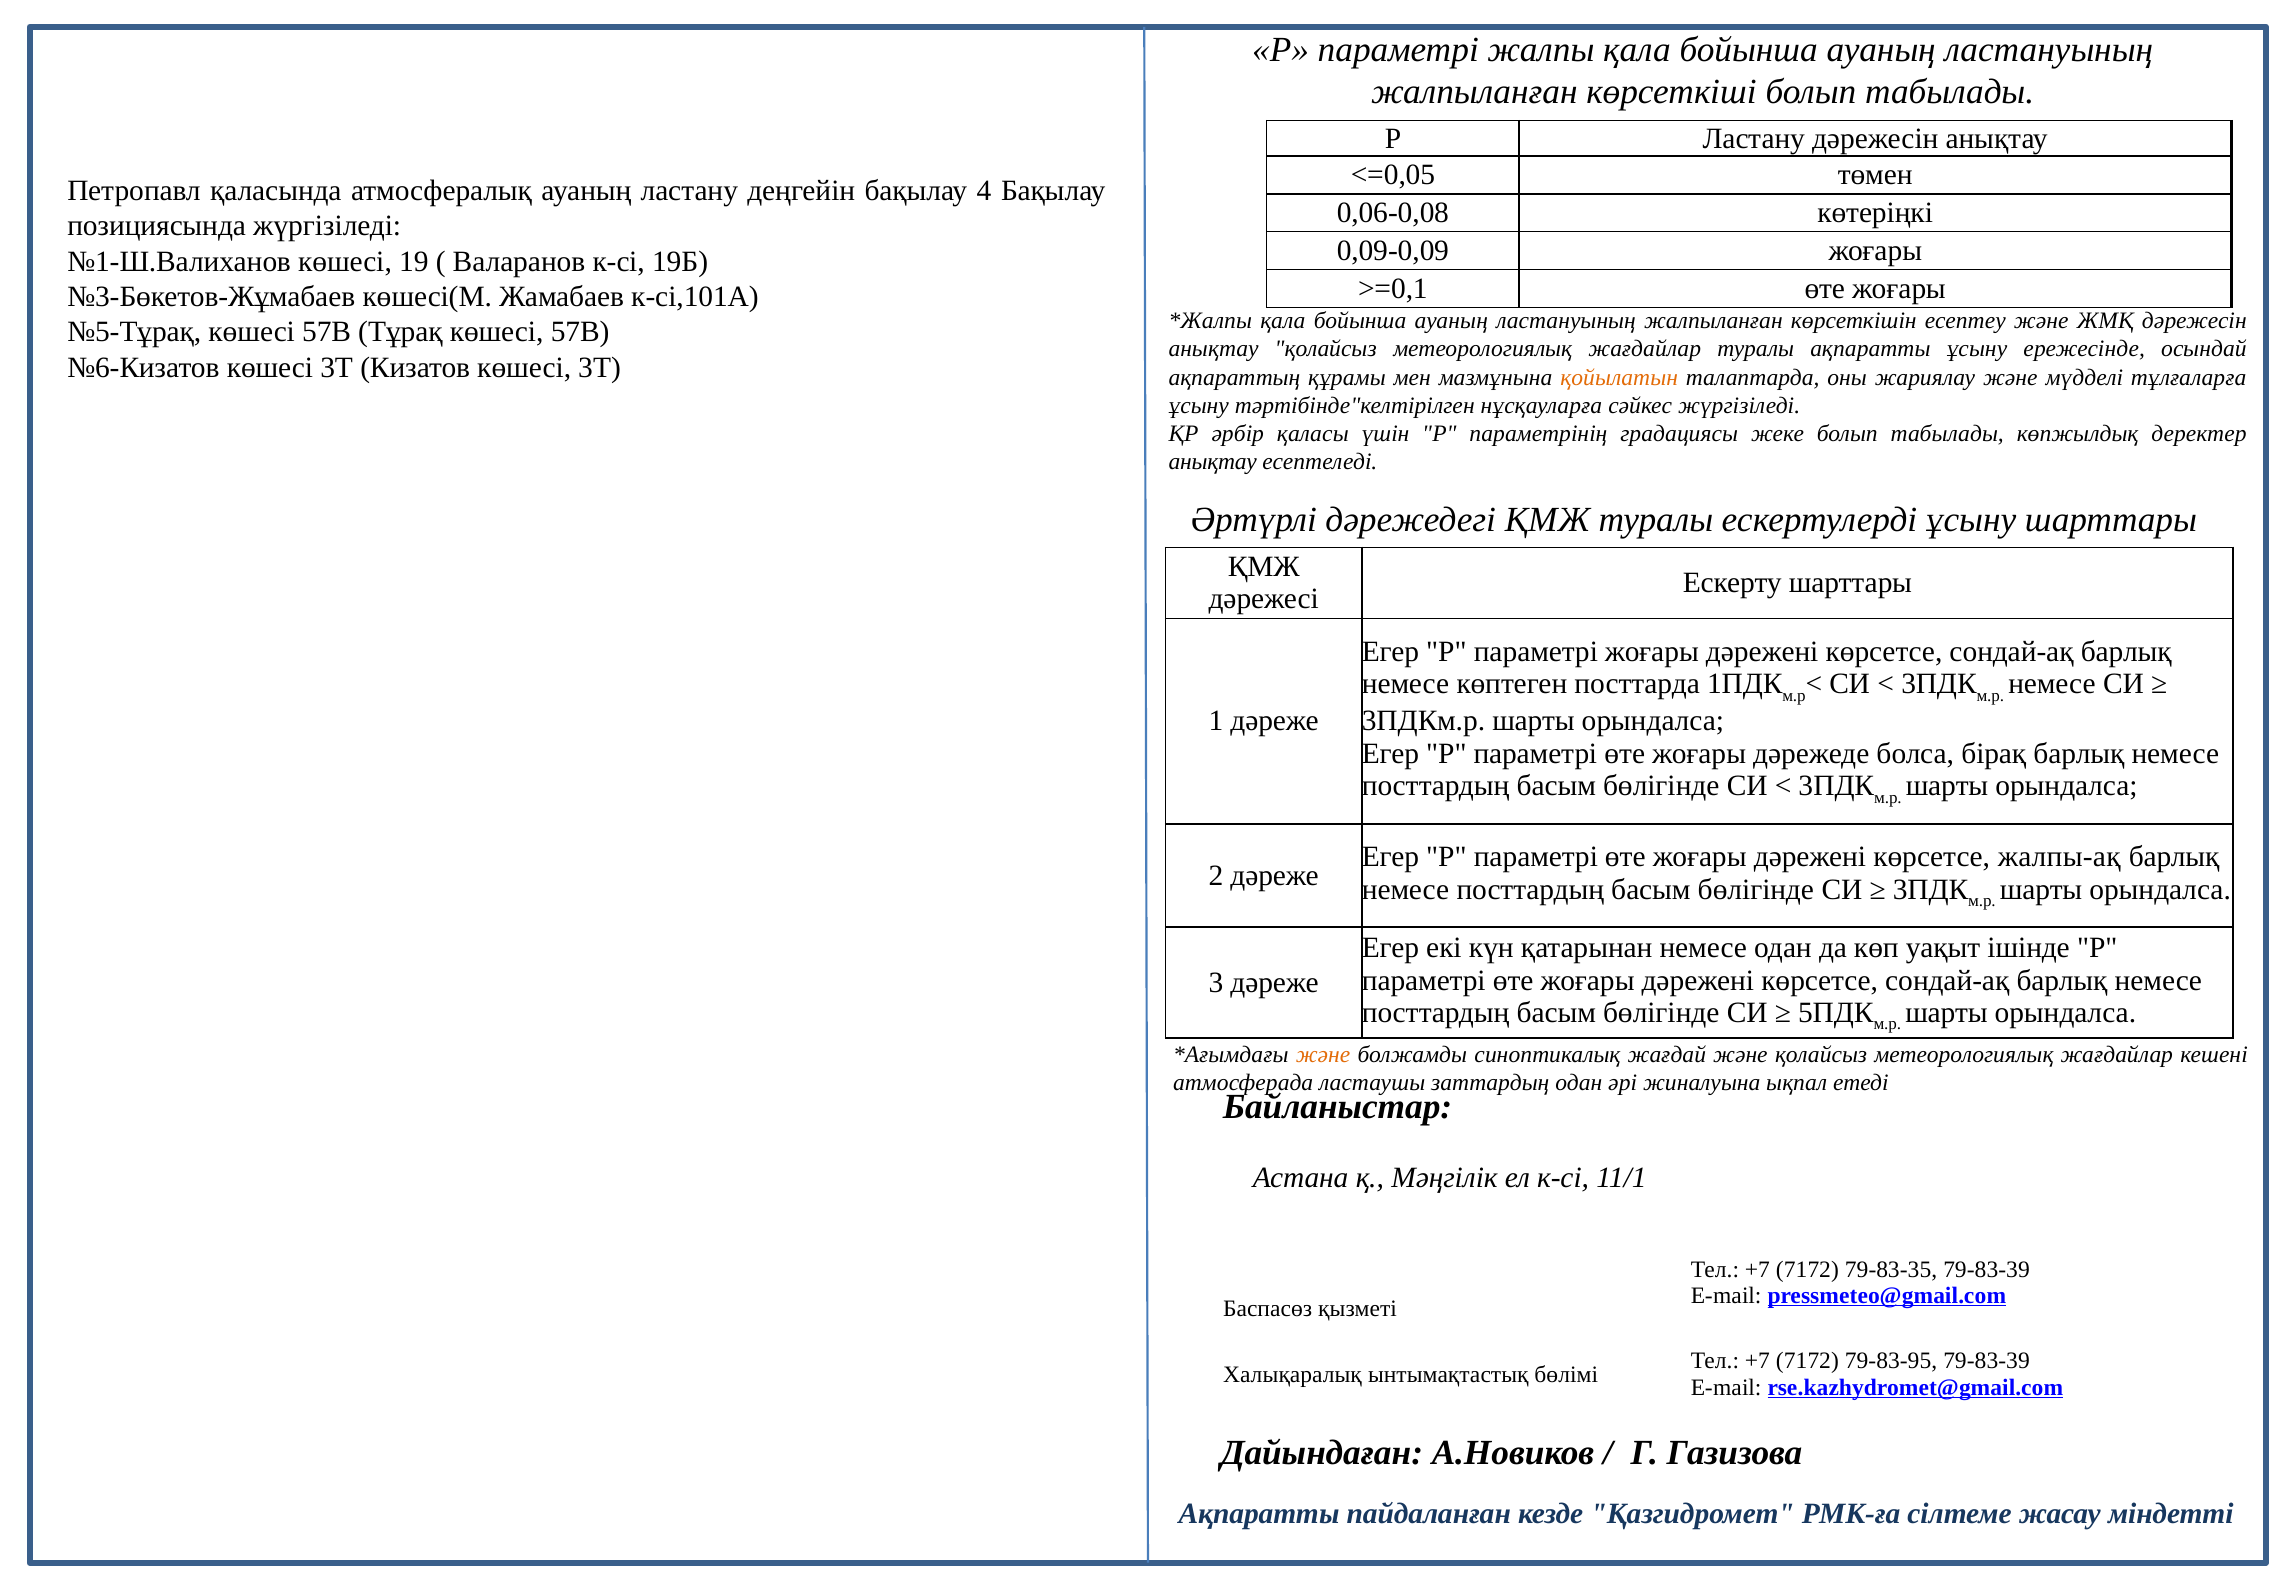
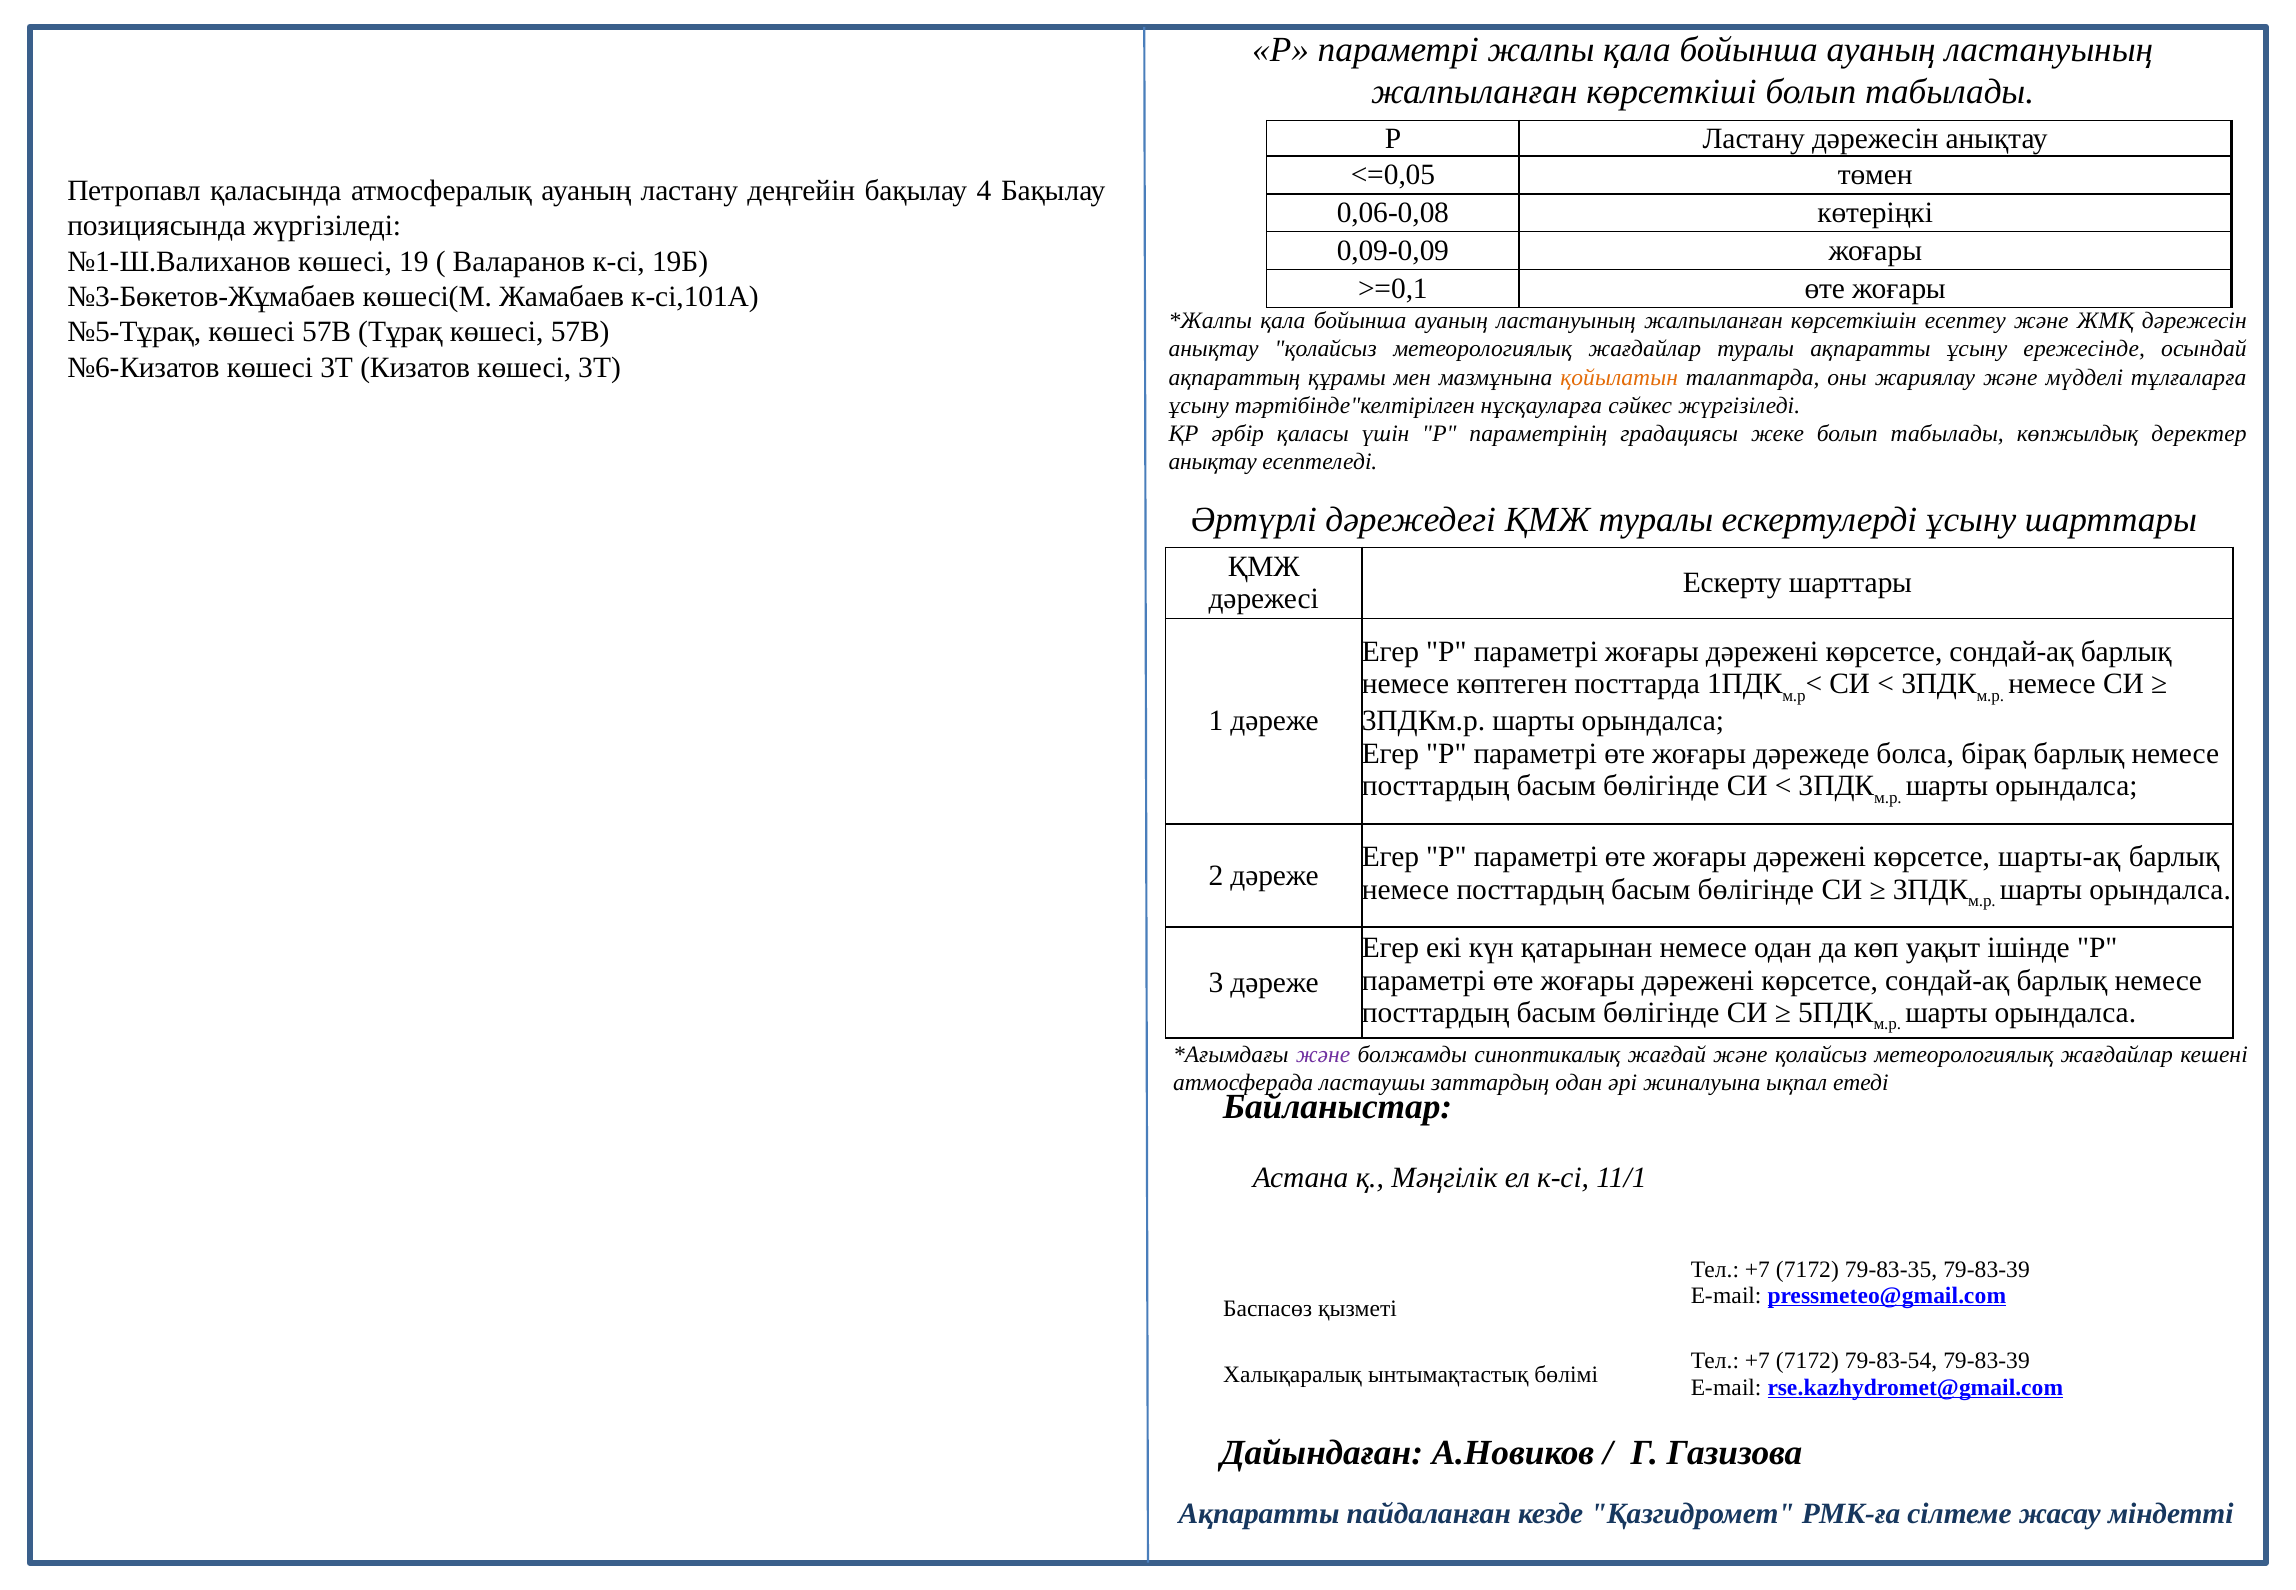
жалпы-ақ: жалпы-ақ -> шарты-ақ
және at (1323, 1054) colour: orange -> purple
79-83-95: 79-83-95 -> 79-83-54
